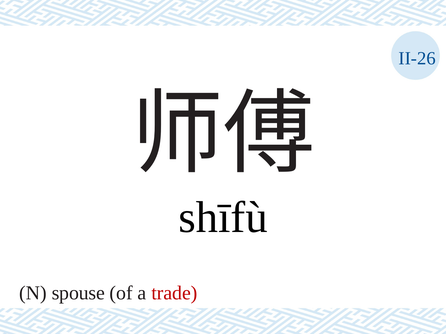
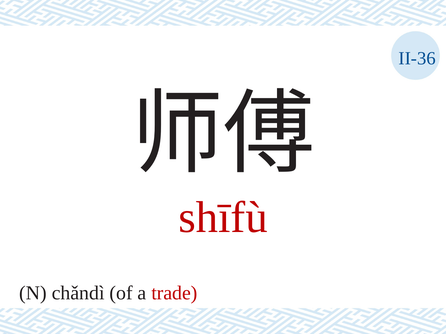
II-26: II-26 -> II-36
shīfù colour: black -> red
spouse: spouse -> chǎndì
